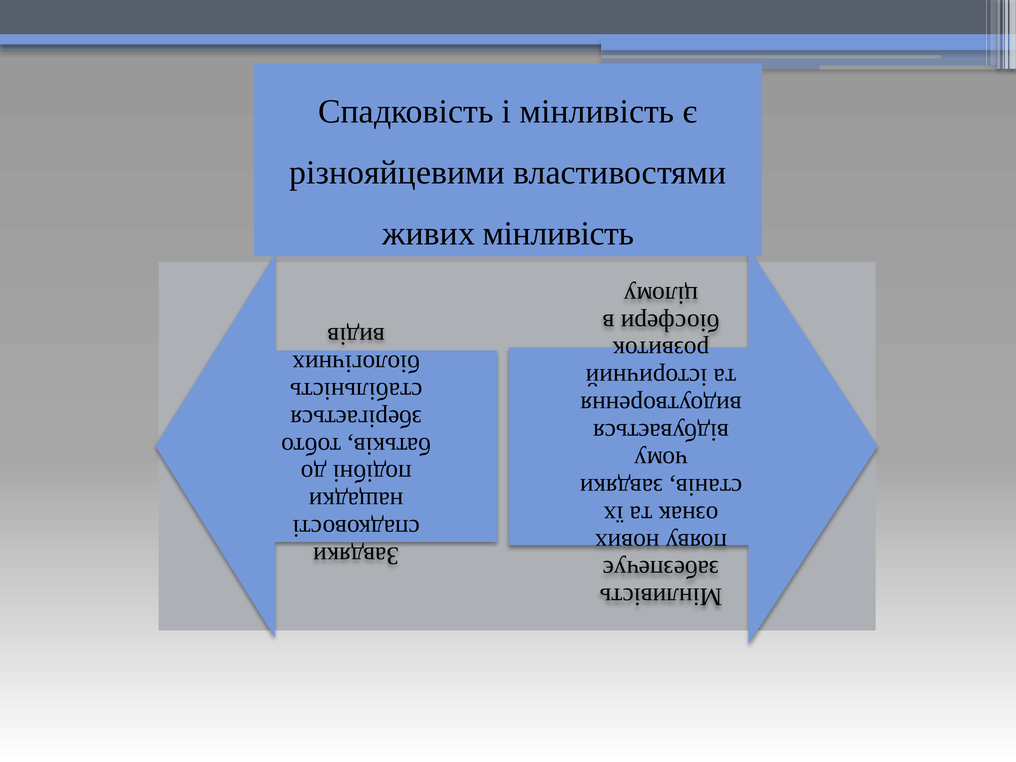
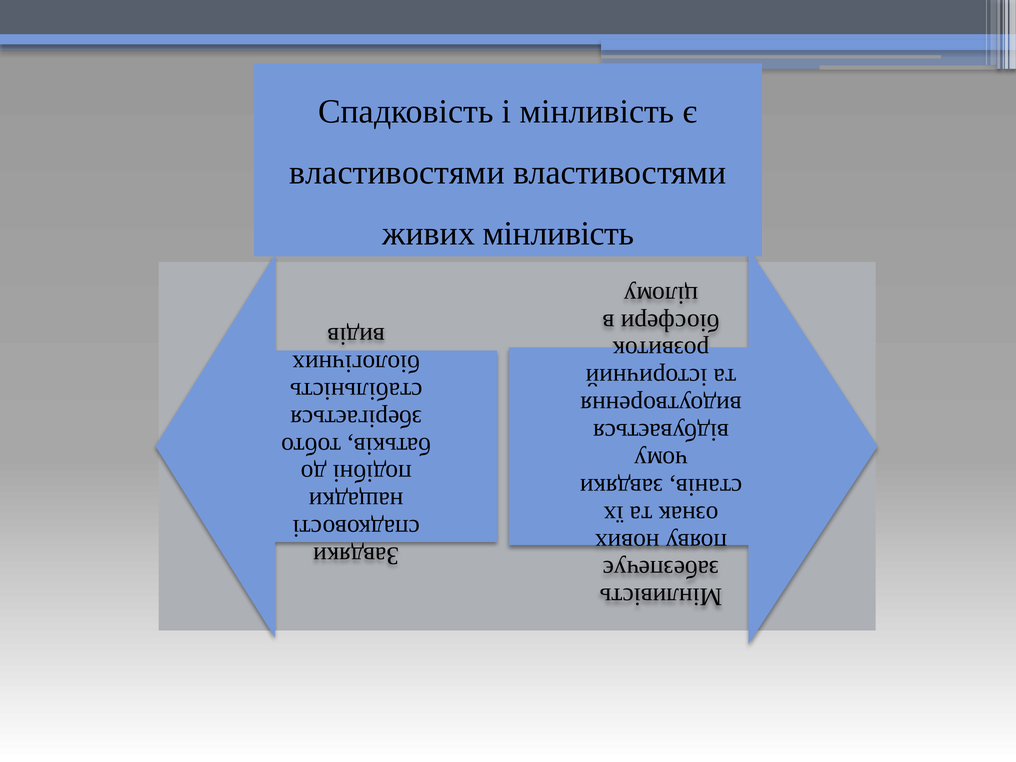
різнояйцевими at (397, 172): різнояйцевими -> властивостями
